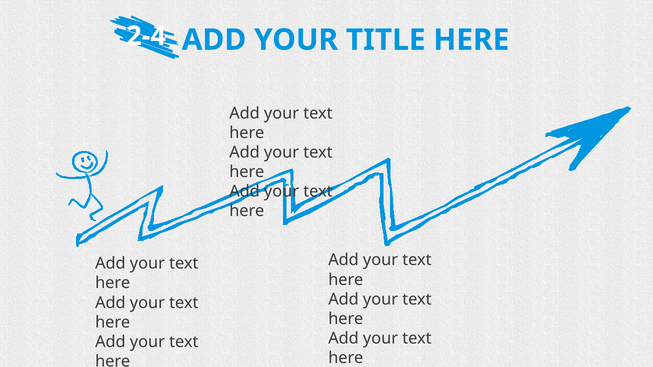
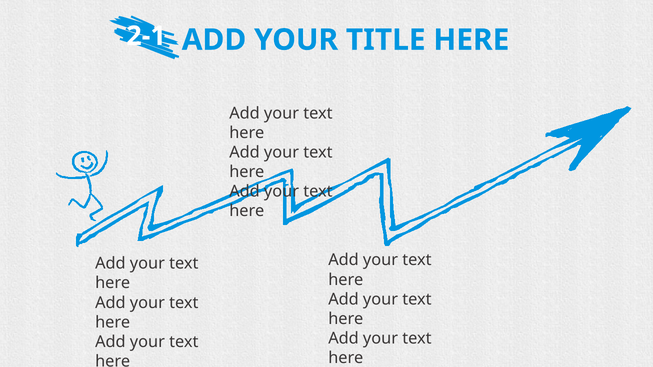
2-4: 2-4 -> 2-1
